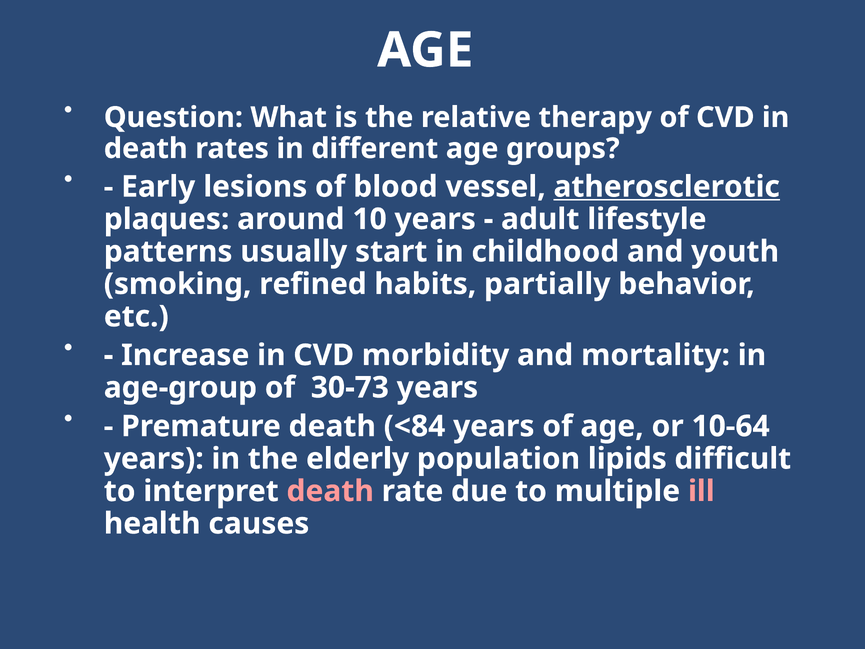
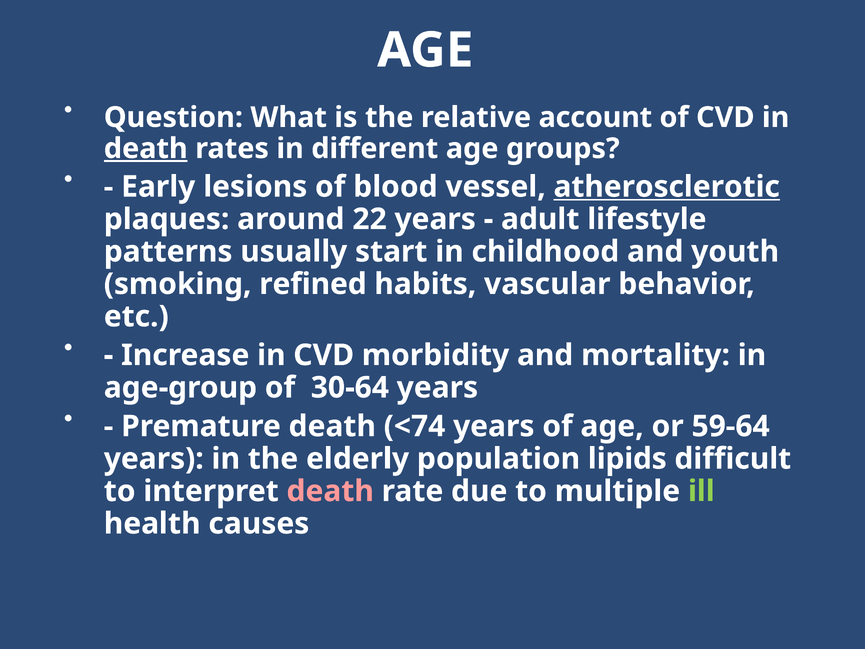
therapy: therapy -> account
death at (146, 148) underline: none -> present
10: 10 -> 22
partially: partially -> vascular
30-73: 30-73 -> 30-64
<84: <84 -> <74
10-64: 10-64 -> 59-64
ill colour: pink -> light green
